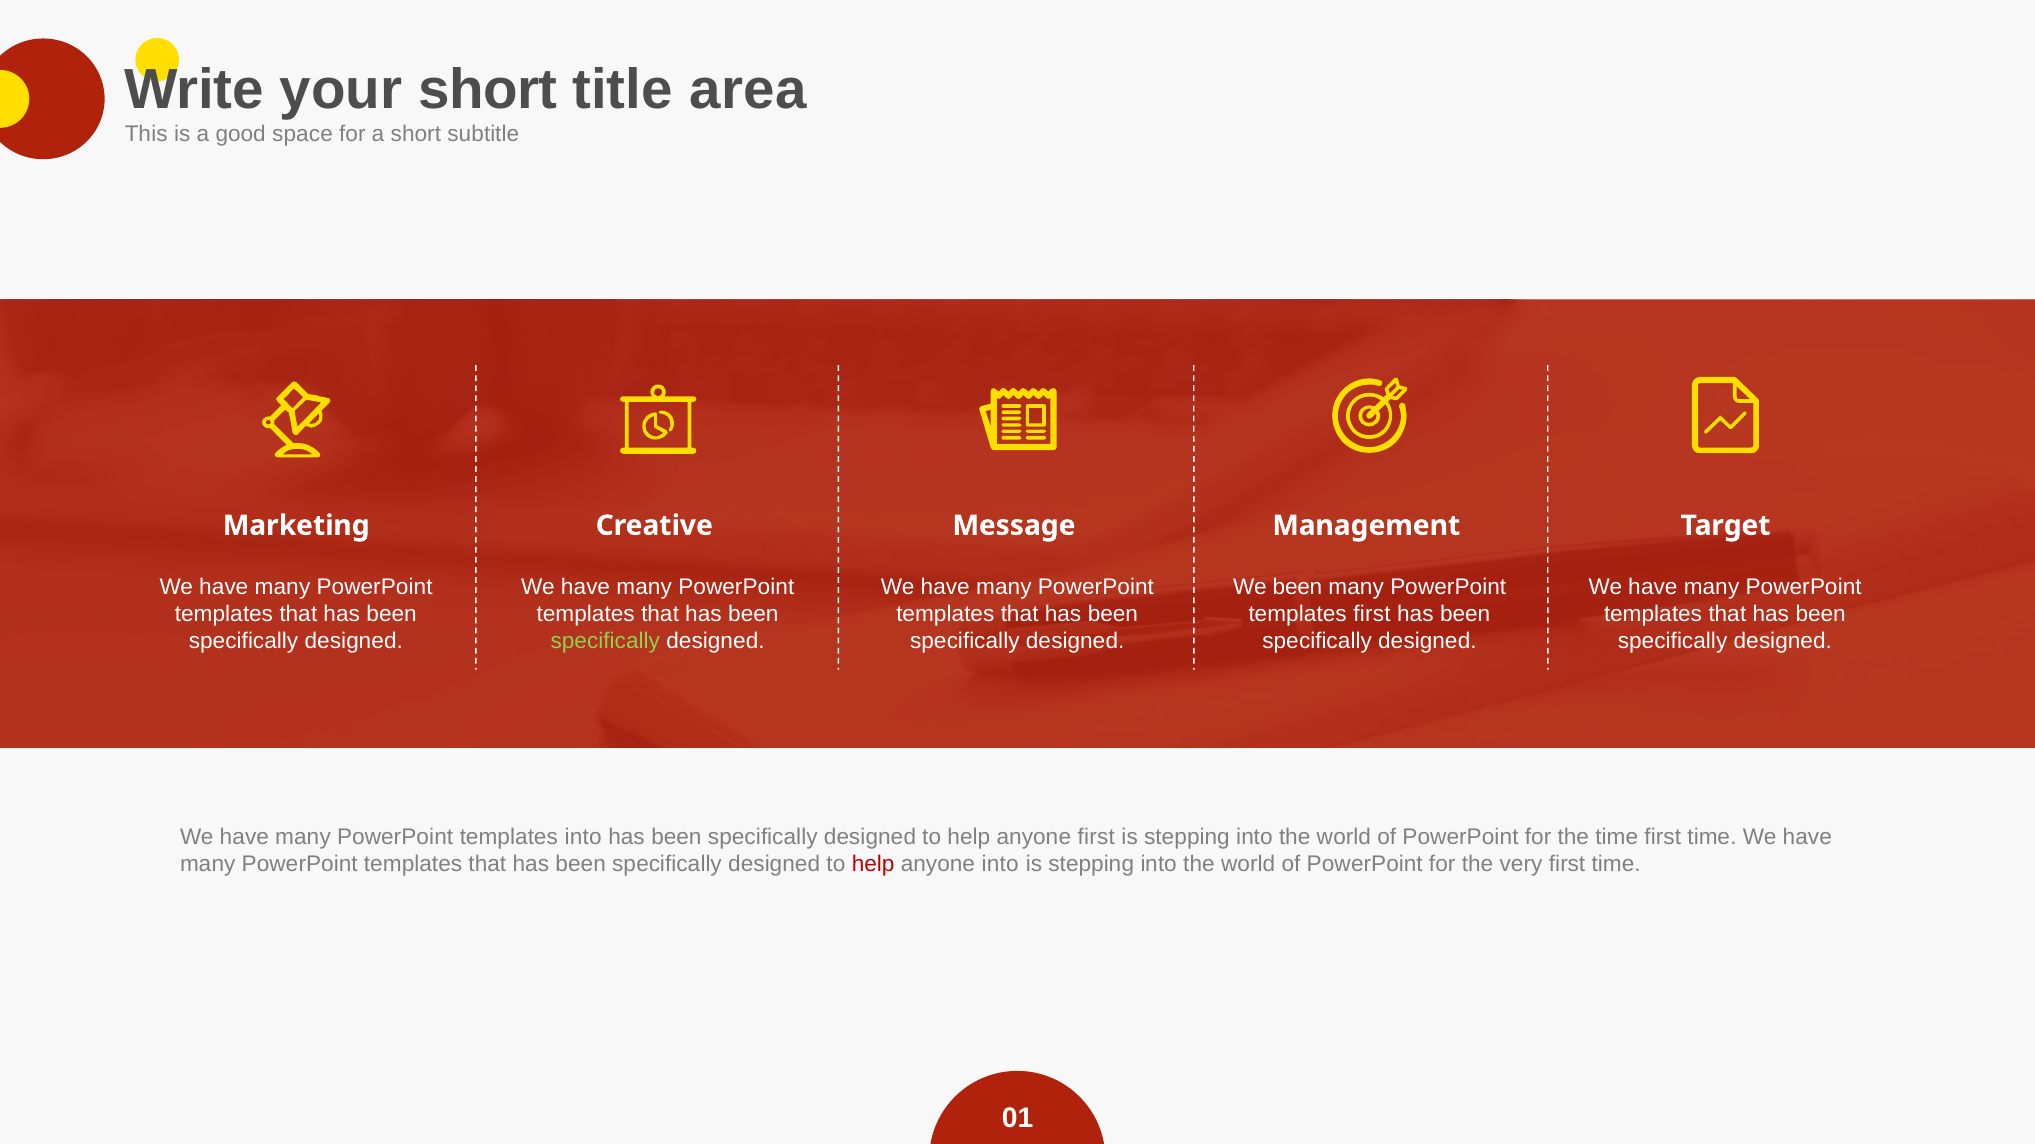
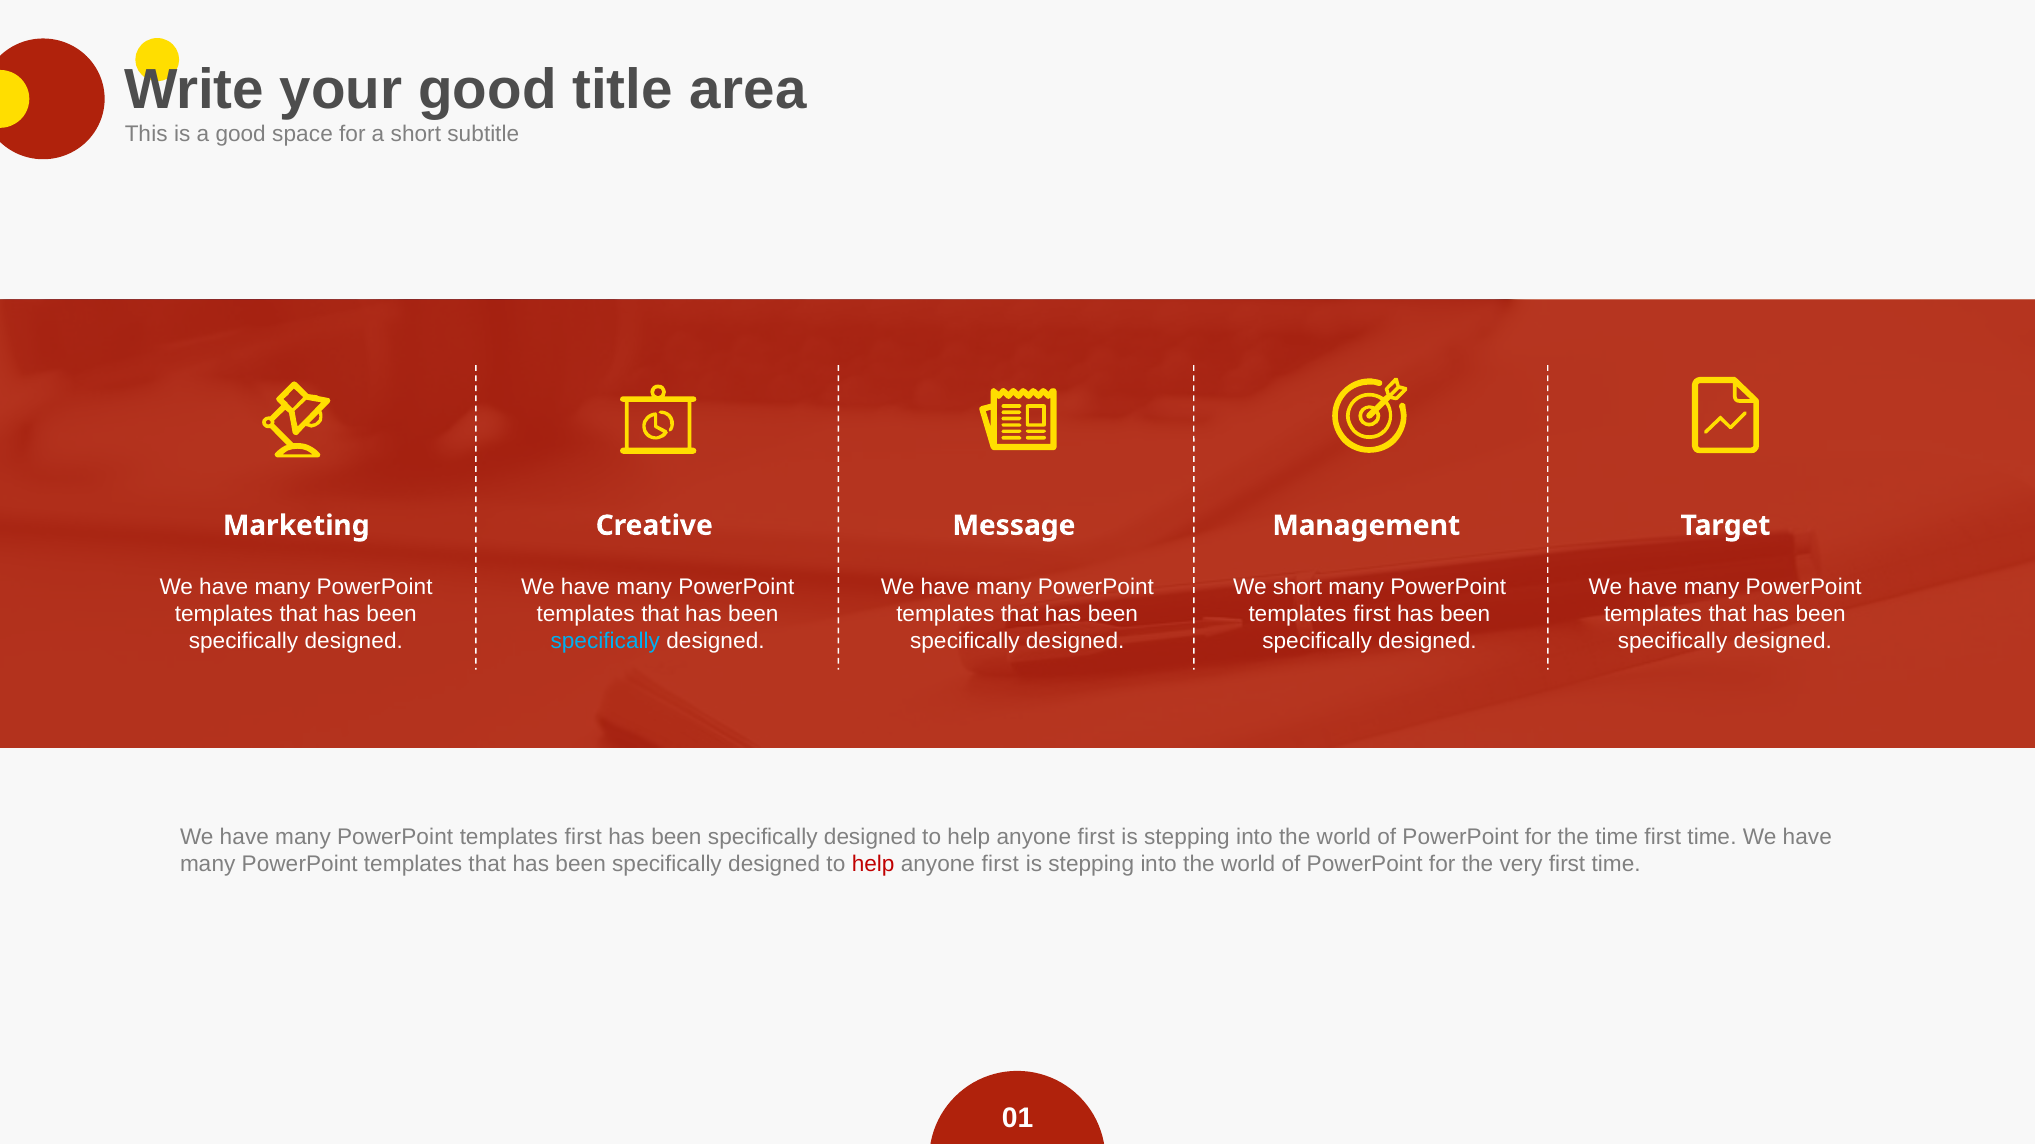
your short: short -> good
We been: been -> short
specifically at (605, 642) colour: light green -> light blue
into at (583, 838): into -> first
into at (1000, 865): into -> first
